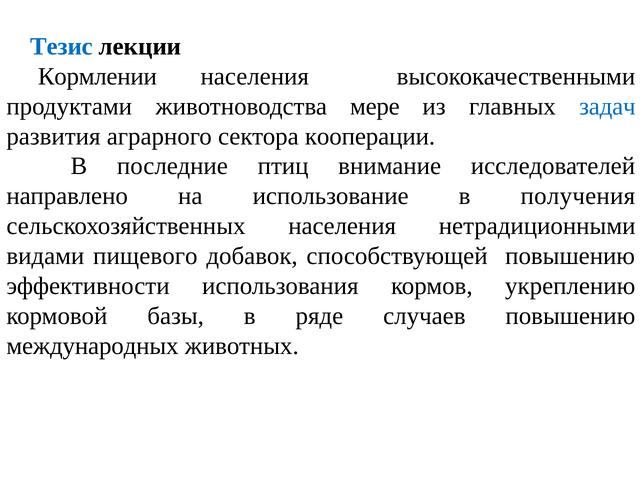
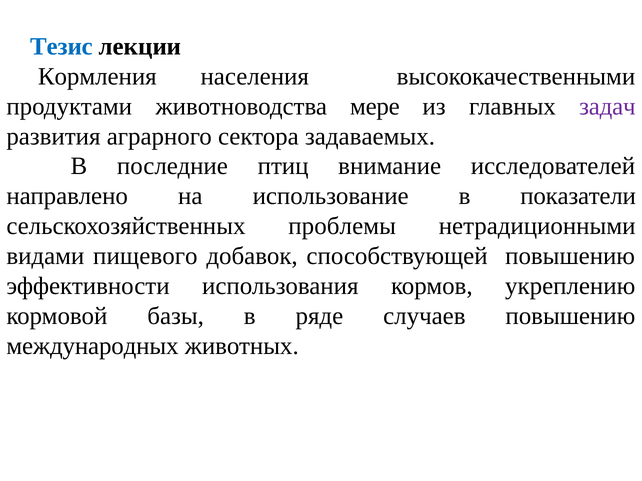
Кормлении: Кормлении -> Кормления
задач colour: blue -> purple
кооперации: кооперации -> задаваемых
получения: получения -> показатели
сельскохозяйственных населения: населения -> проблемы
